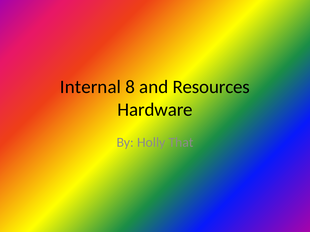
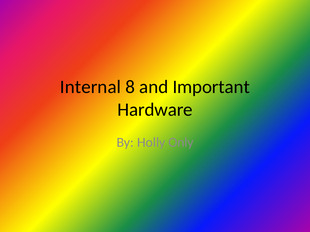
Resources: Resources -> Important
That: That -> Only
